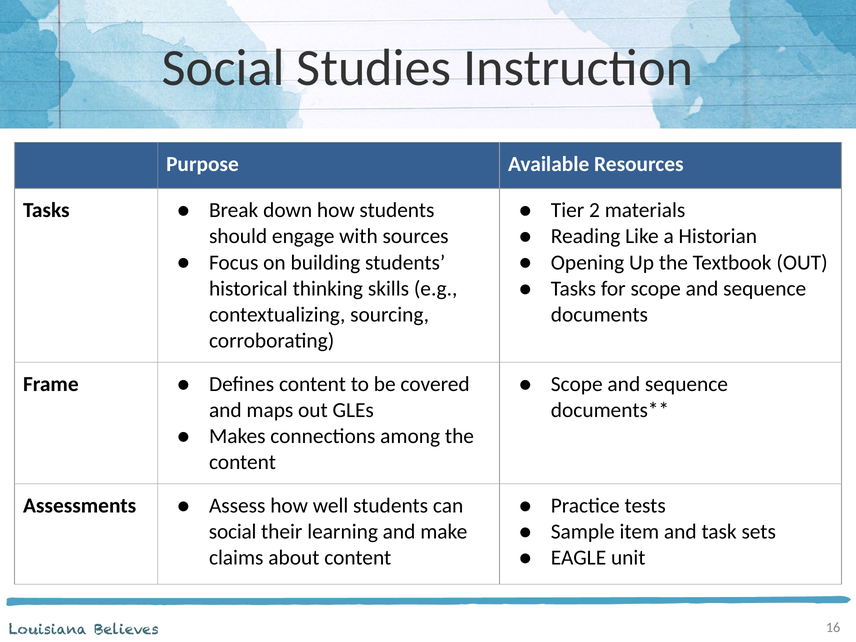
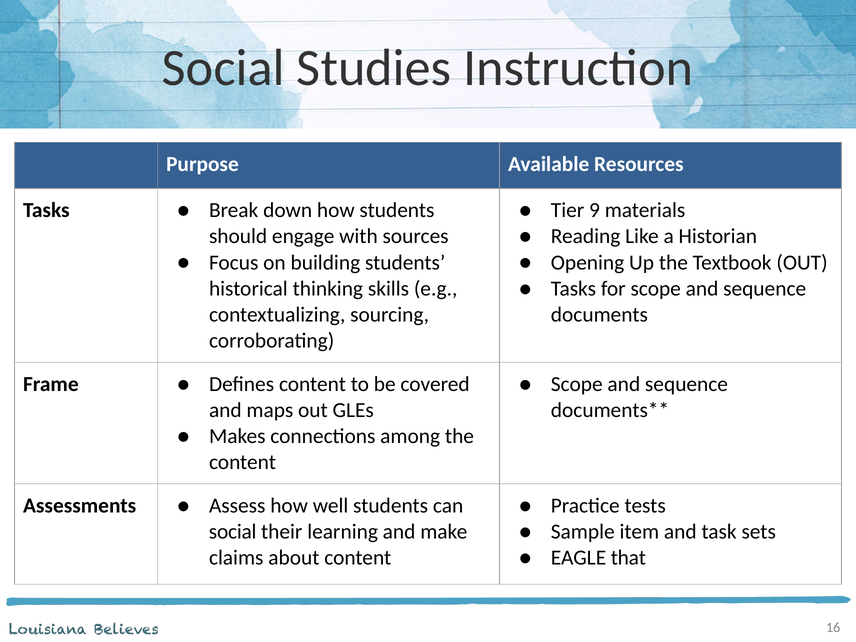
2: 2 -> 9
unit: unit -> that
